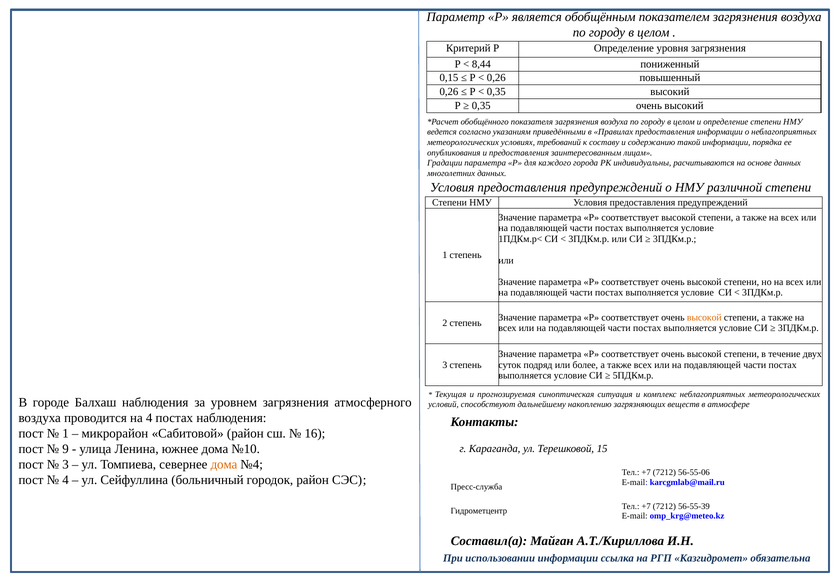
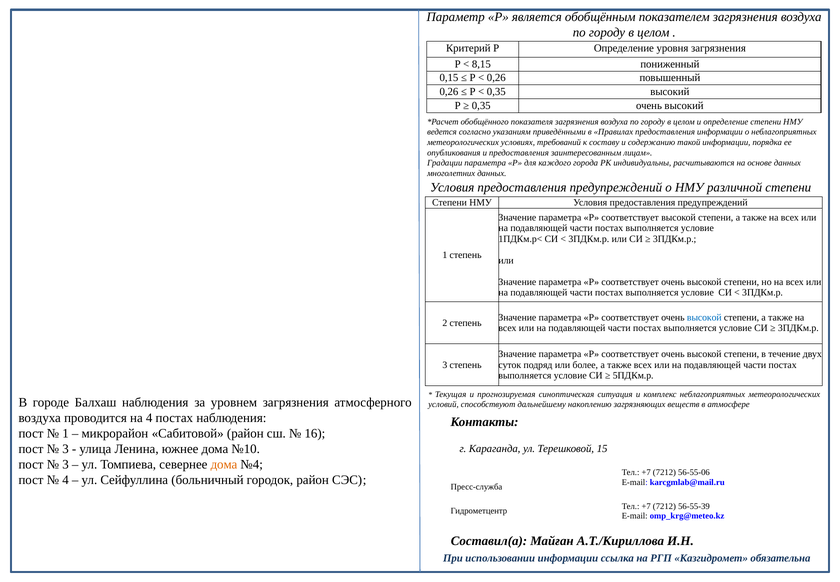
8,44: 8,44 -> 8,15
высокой at (704, 317) colour: orange -> blue
9 at (65, 449): 9 -> 3
